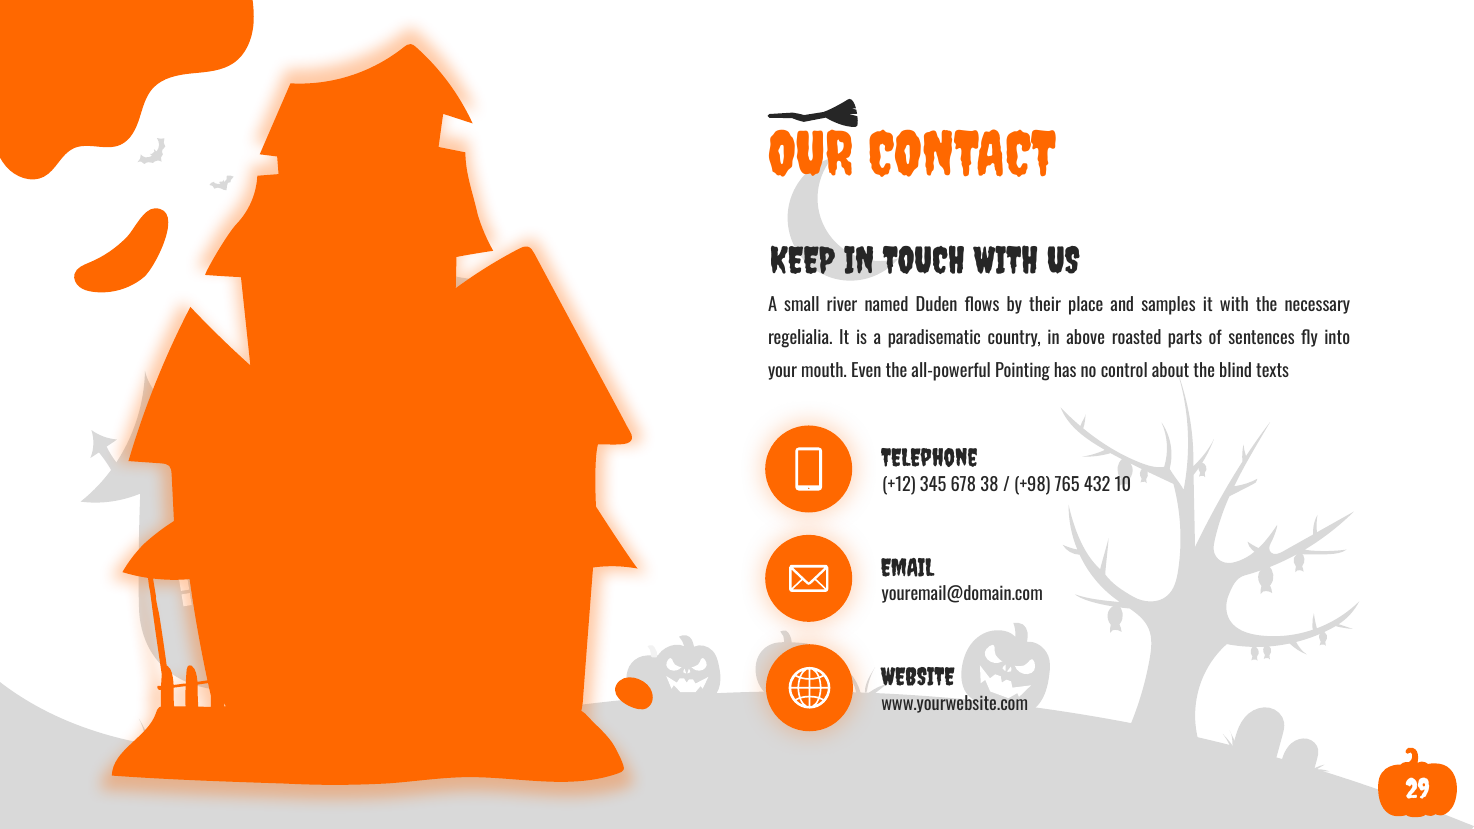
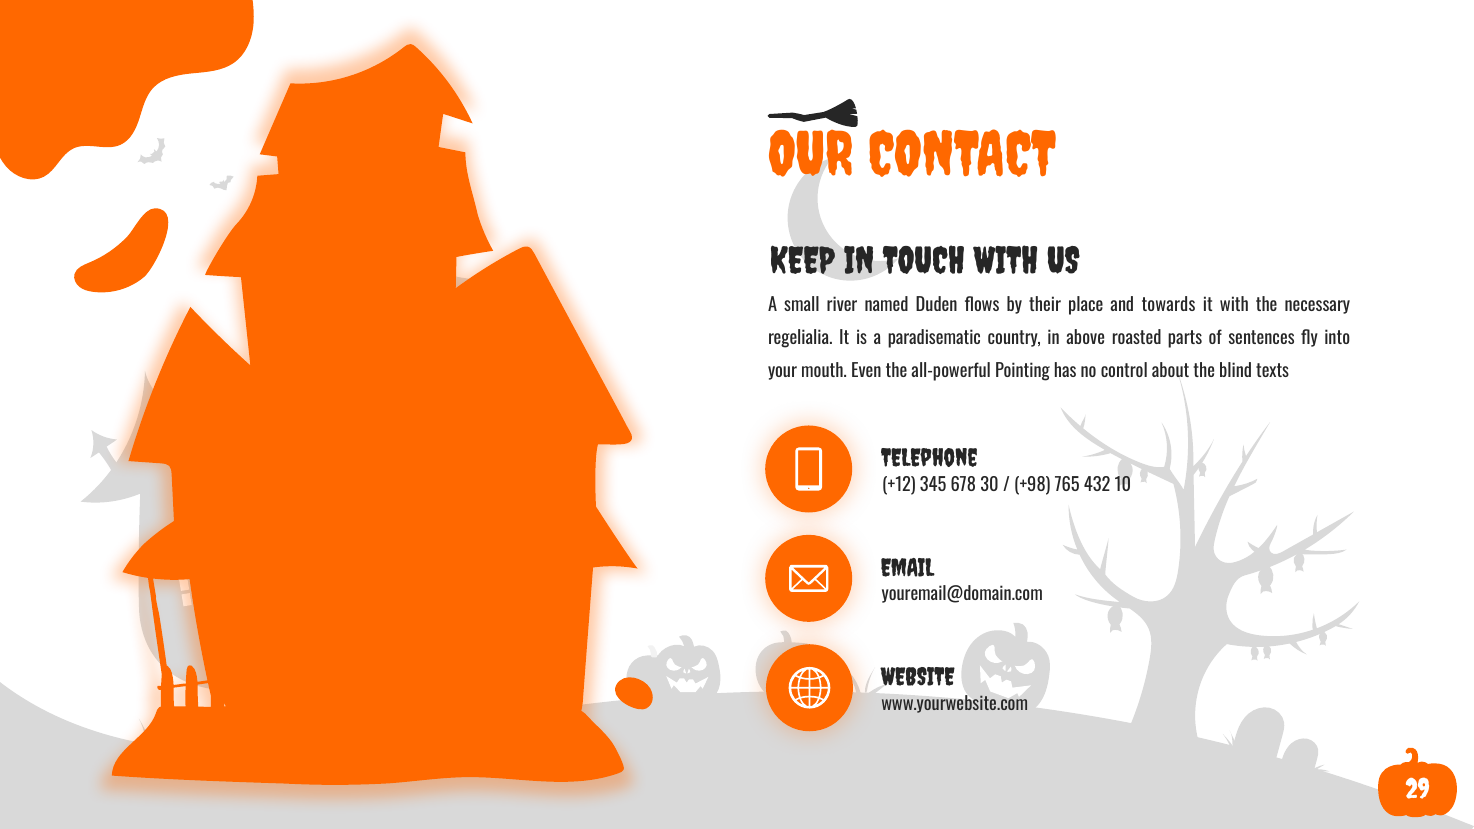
samples: samples -> towards
38: 38 -> 30
